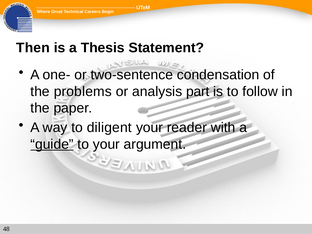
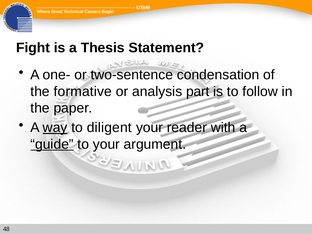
Then: Then -> Fight
problems: problems -> formative
way underline: none -> present
